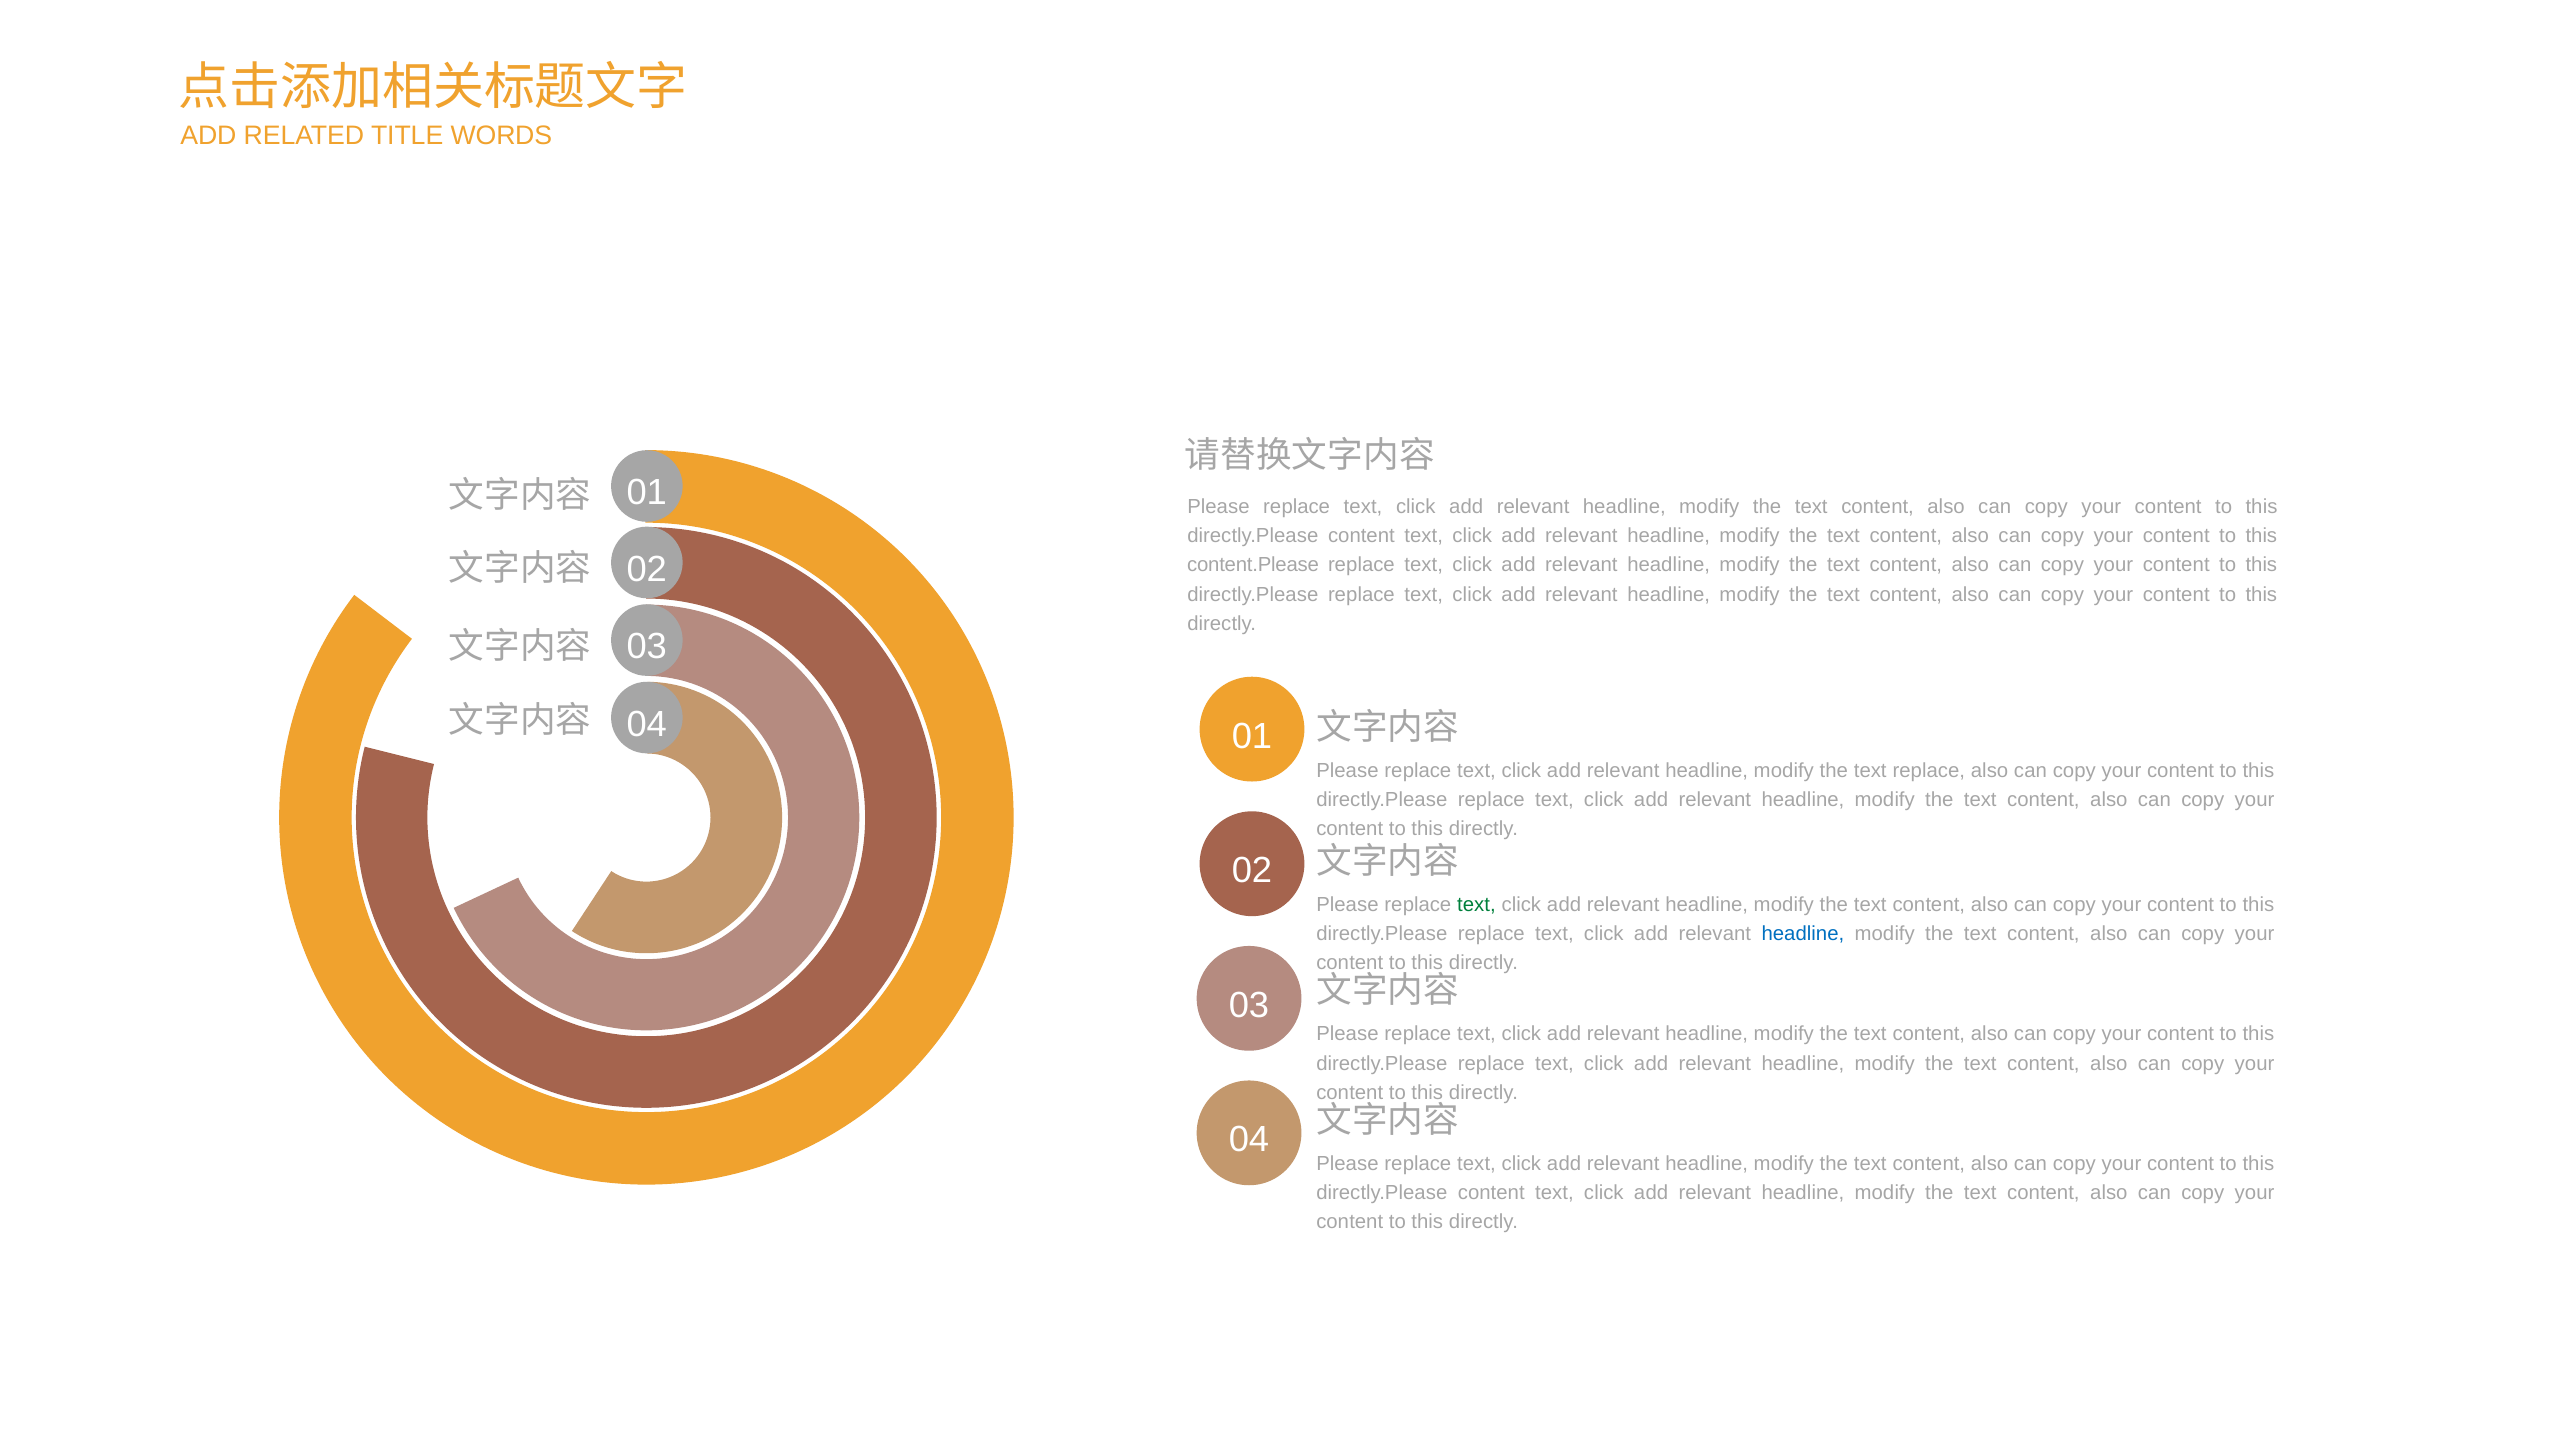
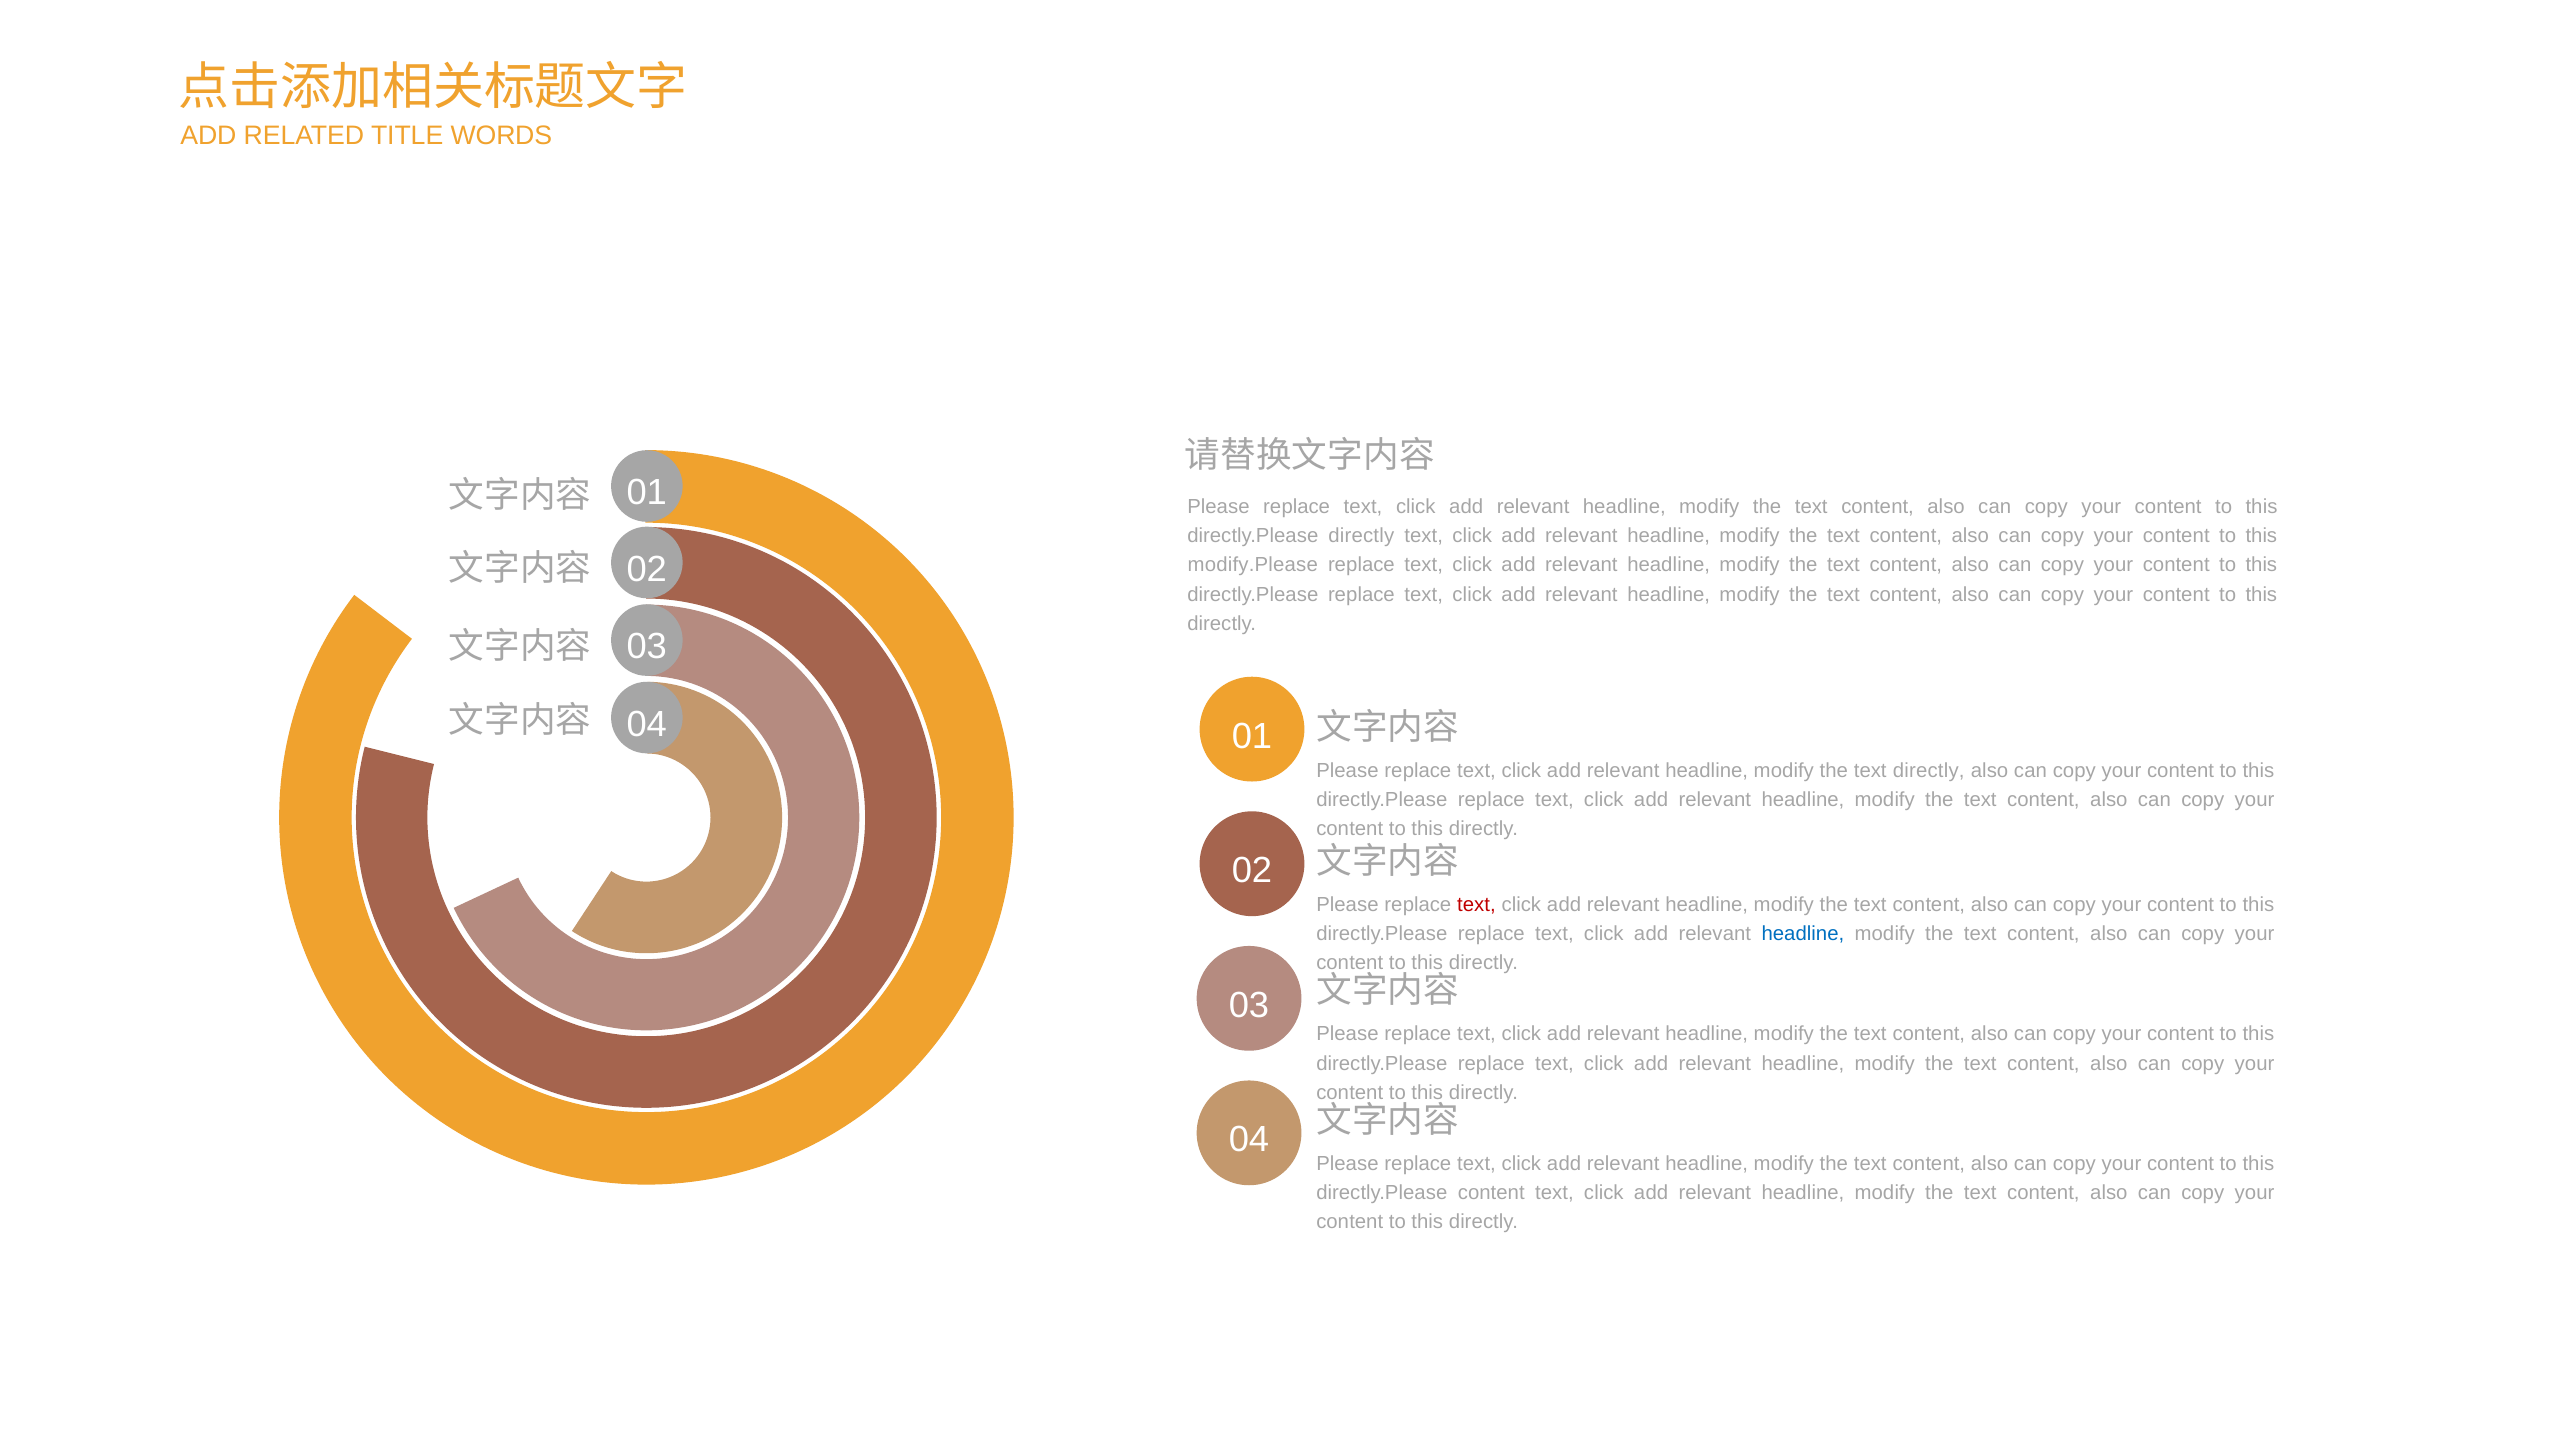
content at (1361, 536): content -> directly
content.Please: content.Please -> modify.Please
text replace: replace -> directly
text at (1476, 905) colour: green -> red
